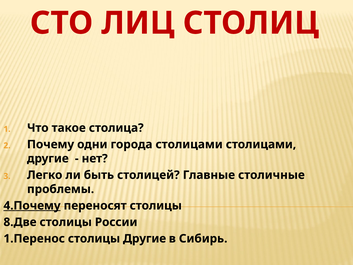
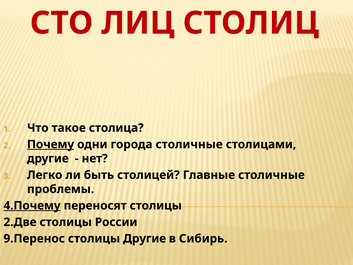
Почему underline: none -> present
города столицами: столицами -> столичные
8.Две: 8.Две -> 2.Две
1.Перенос: 1.Перенос -> 9.Перенос
